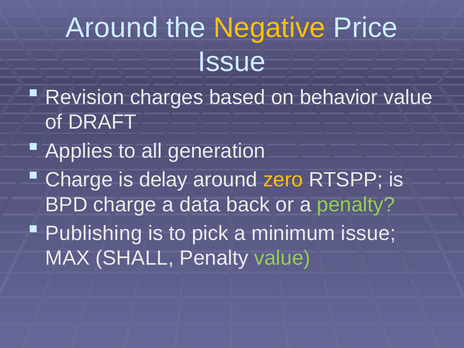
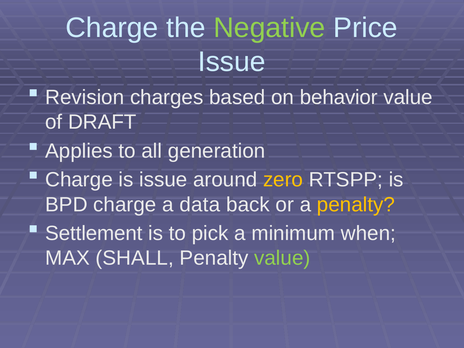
Around at (112, 28): Around -> Charge
Negative colour: yellow -> light green
is delay: delay -> issue
penalty at (356, 205) colour: light green -> yellow
Publishing: Publishing -> Settlement
minimum issue: issue -> when
